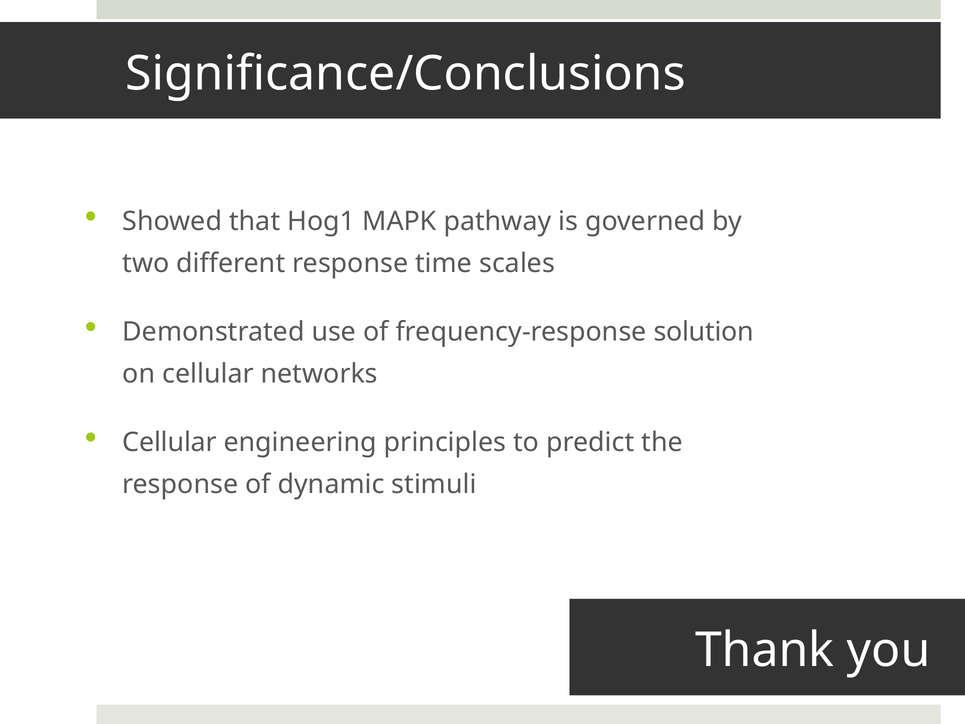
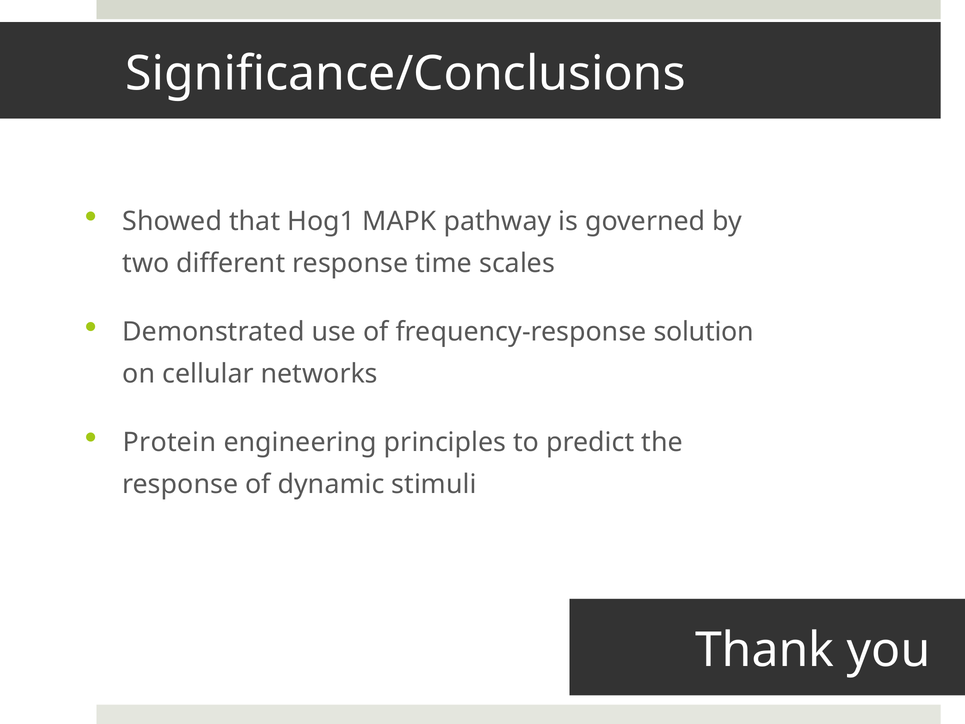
Cellular at (170, 442): Cellular -> Protein
